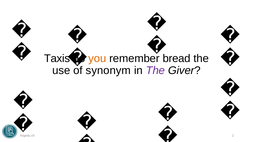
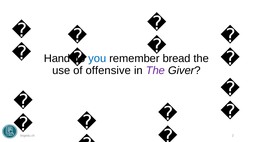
Taxis: Taxis -> Hand
you colour: orange -> blue
synonym: synonym -> offensive
